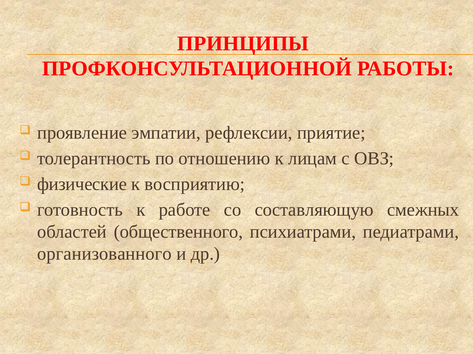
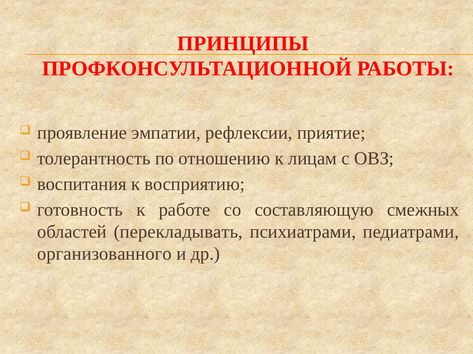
физические: физические -> воспитания
общественного: общественного -> перекладывать
